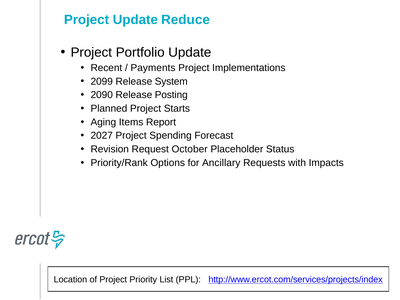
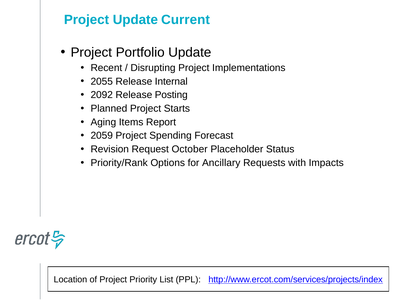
Reduce: Reduce -> Current
Payments: Payments -> Disrupting
2099: 2099 -> 2055
System: System -> Internal
2090: 2090 -> 2092
2027: 2027 -> 2059
